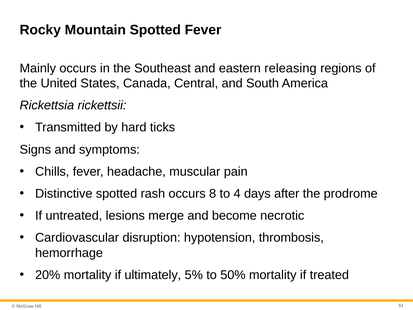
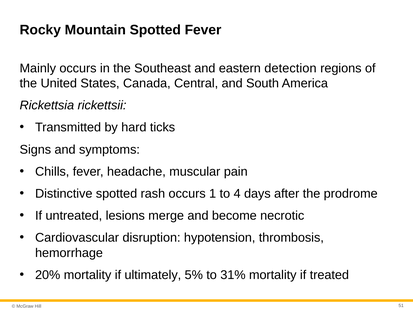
releasing: releasing -> detection
8: 8 -> 1
50%: 50% -> 31%
